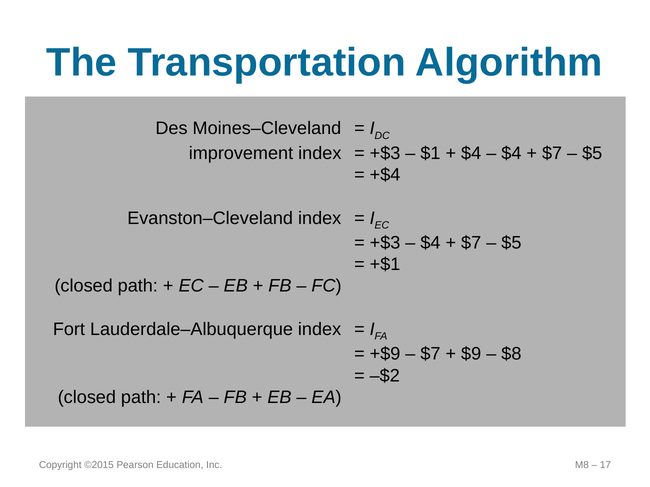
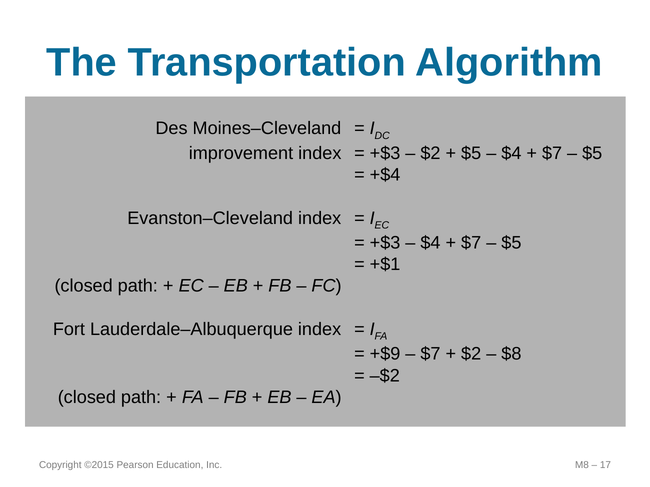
$1 at (430, 153): $1 -> $2
$4 at (471, 153): $4 -> $5
$9 at (471, 354): $9 -> $2
